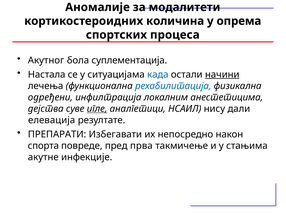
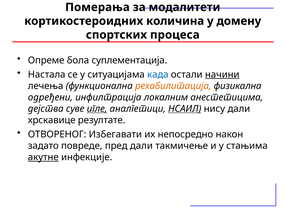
Аномалије: Аномалије -> Померања
опрема: опрема -> домену
Акутног: Акутног -> Опреме
рехабилитација colour: blue -> orange
НСАИЛ underline: none -> present
елевација: елевација -> хрскавице
ПРЕПАРАТИ: ПРЕПАРАТИ -> ОТВОРЕНОГ
спорта: спорта -> задато
пред прва: прва -> дали
акутне underline: none -> present
